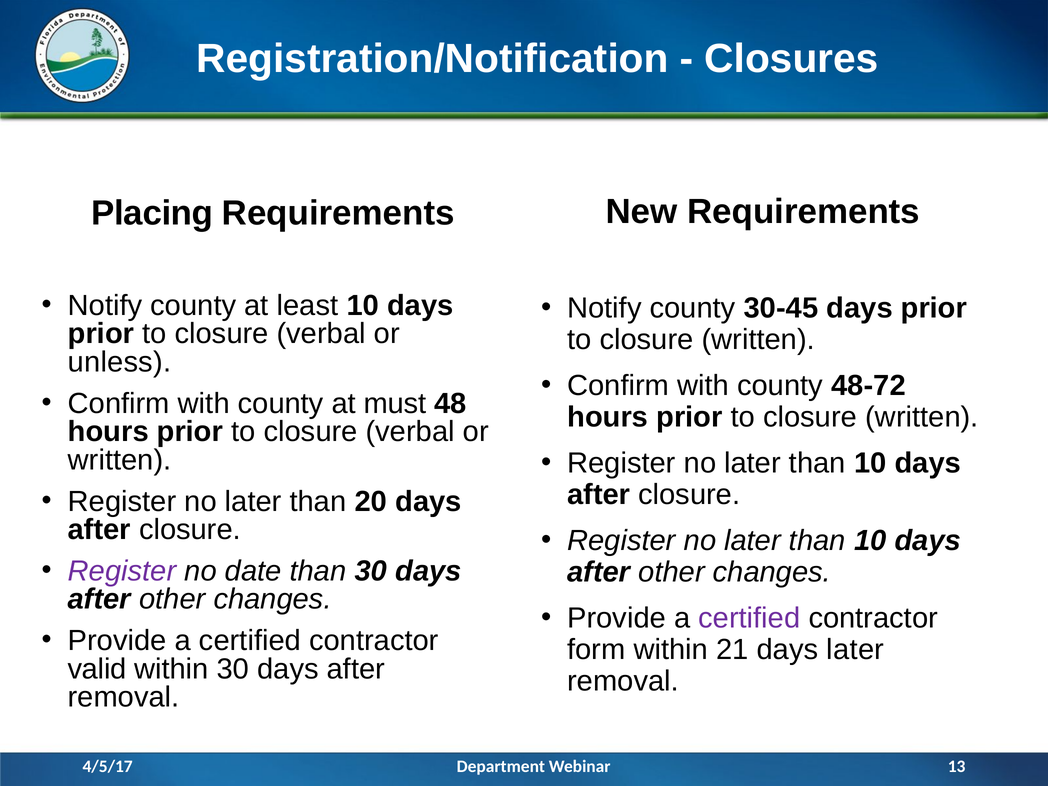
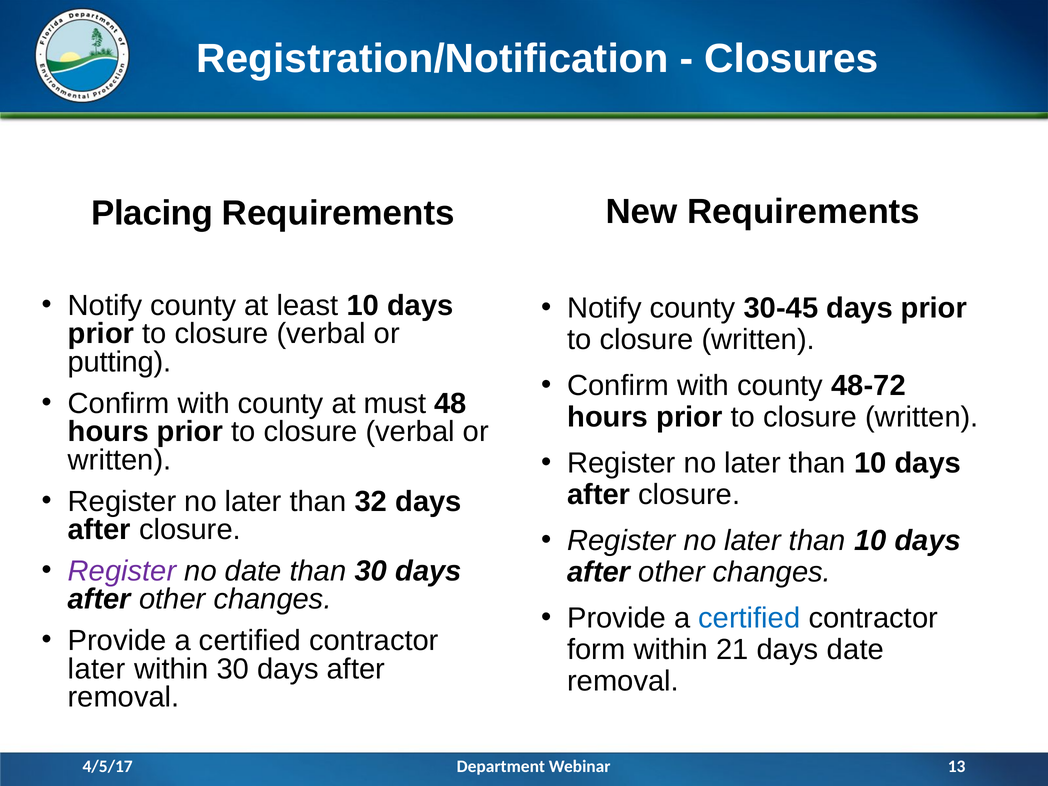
unless: unless -> putting
20: 20 -> 32
certified at (749, 618) colour: purple -> blue
days later: later -> date
valid at (97, 669): valid -> later
